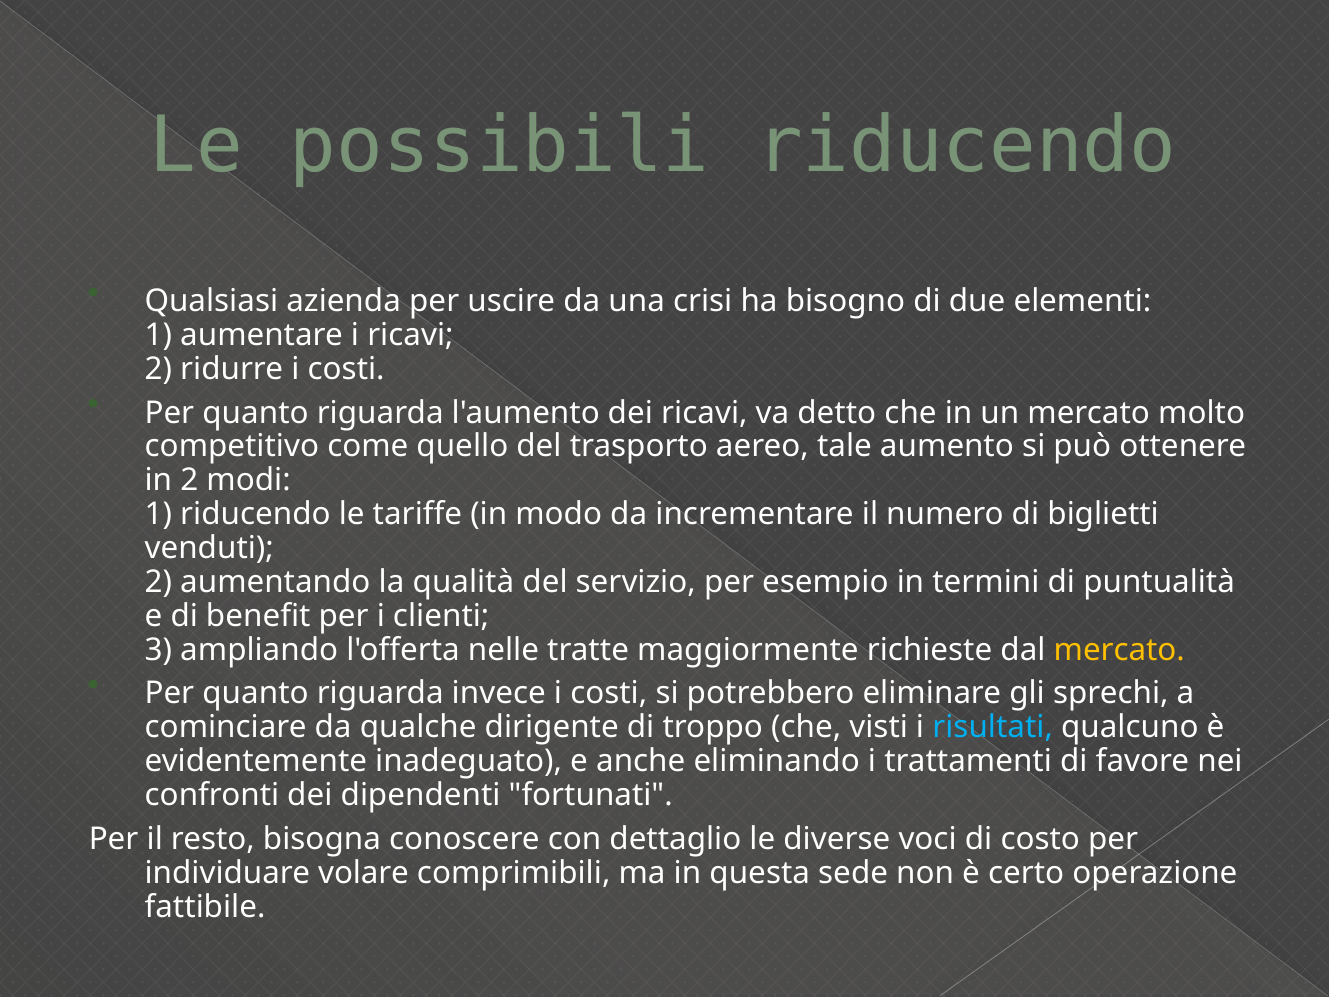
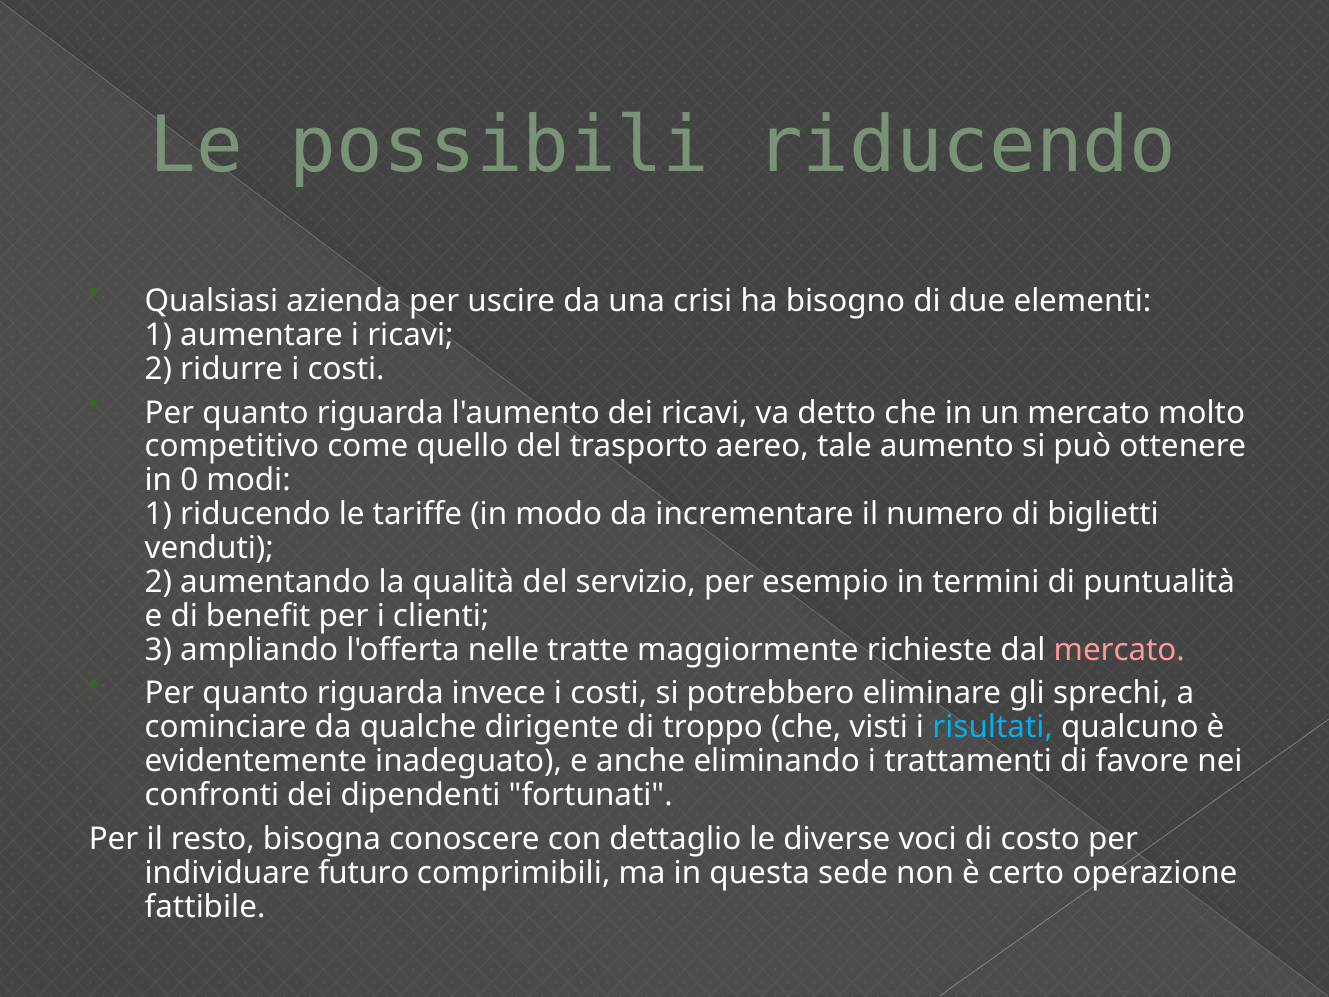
in 2: 2 -> 0
mercato at (1119, 650) colour: yellow -> pink
volare: volare -> futuro
